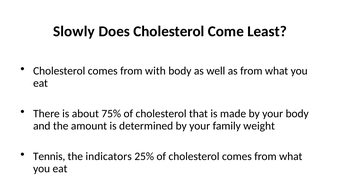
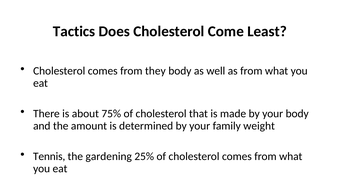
Slowly: Slowly -> Tactics
with: with -> they
indicators: indicators -> gardening
